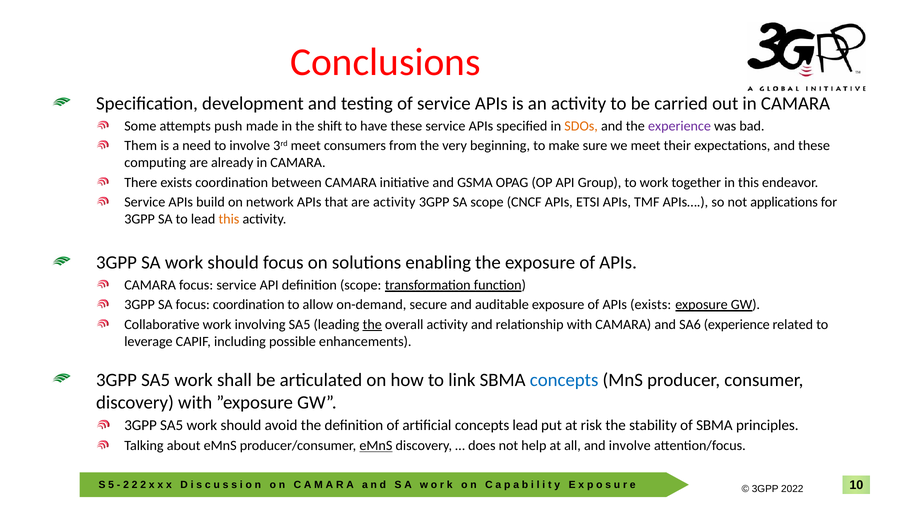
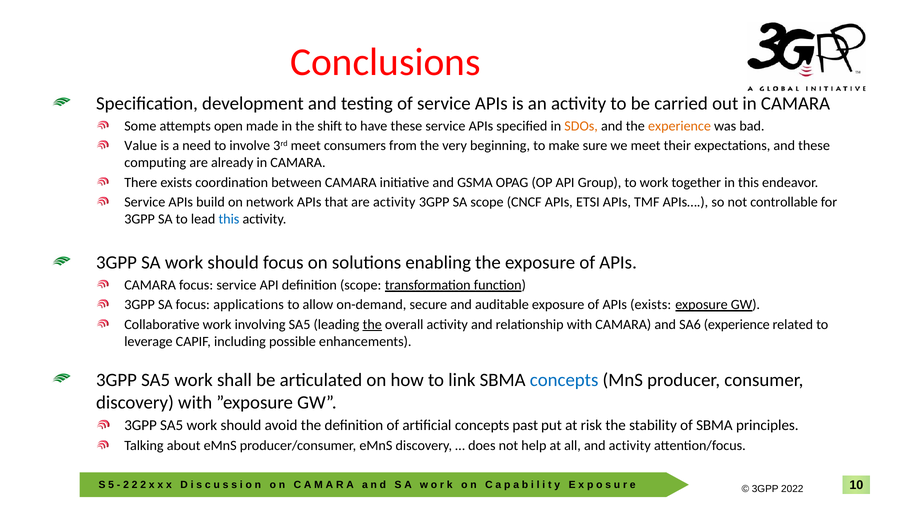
push: push -> open
experience at (680, 126) colour: purple -> orange
Them: Them -> Value
applications: applications -> controllable
this at (229, 219) colour: orange -> blue
focus coordination: coordination -> applications
concepts lead: lead -> past
eMnS at (376, 446) underline: present -> none
and involve: involve -> activity
